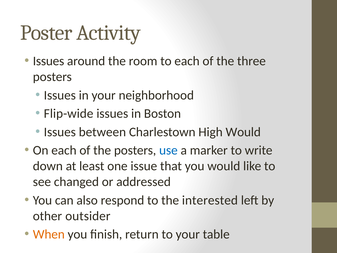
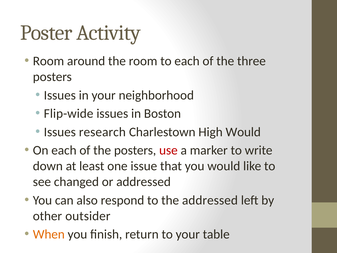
Issues at (49, 61): Issues -> Room
between: between -> research
use colour: blue -> red
the interested: interested -> addressed
